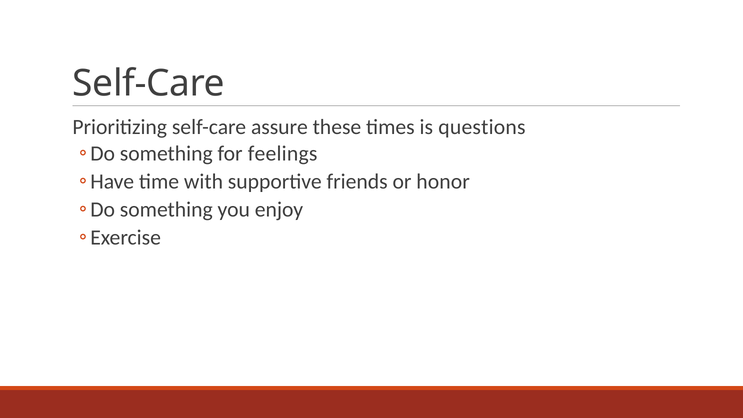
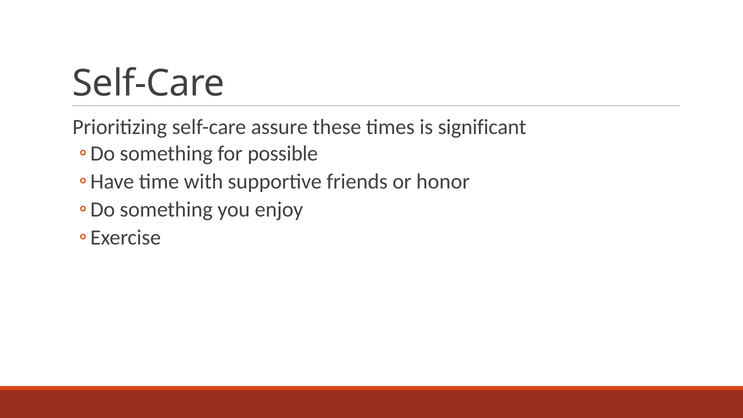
questions: questions -> significant
feelings: feelings -> possible
